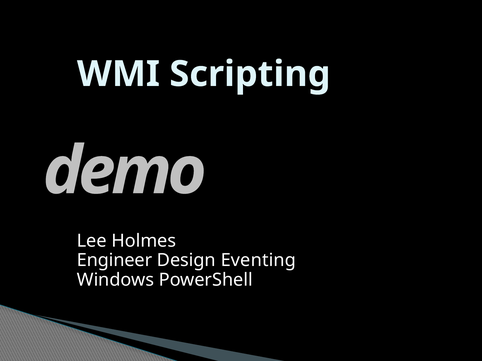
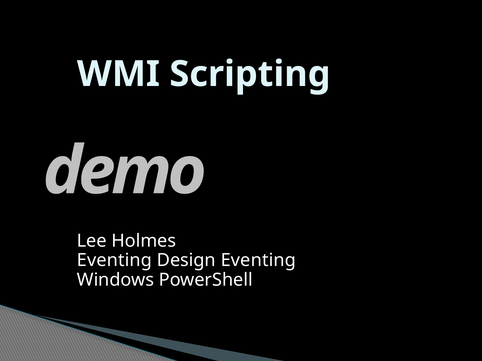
Engineer at (115, 261): Engineer -> Eventing
